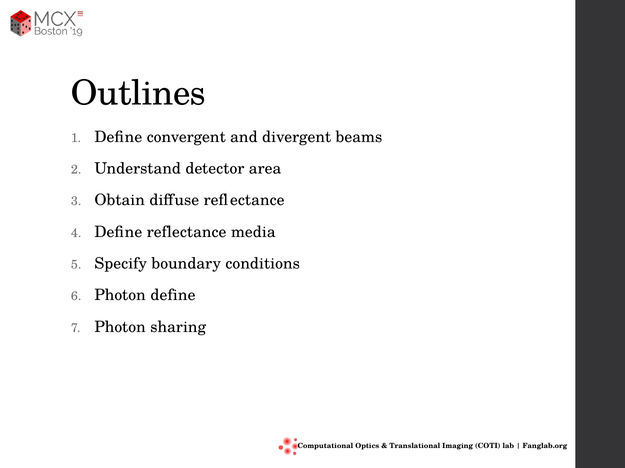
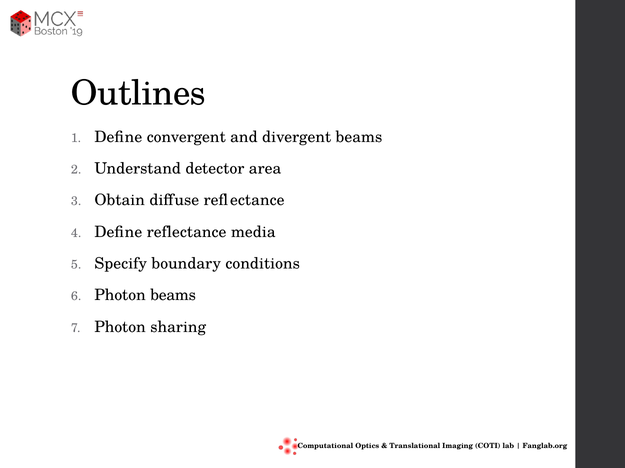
Photon define: define -> beams
